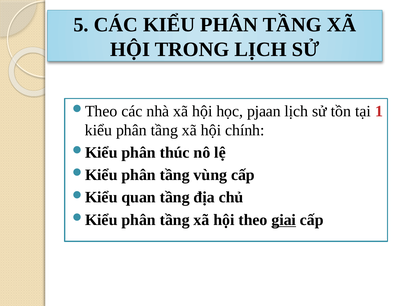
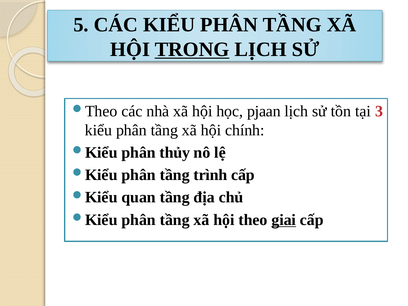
TRONG underline: none -> present
1: 1 -> 3
thúc: thúc -> thủy
vùng: vùng -> trình
